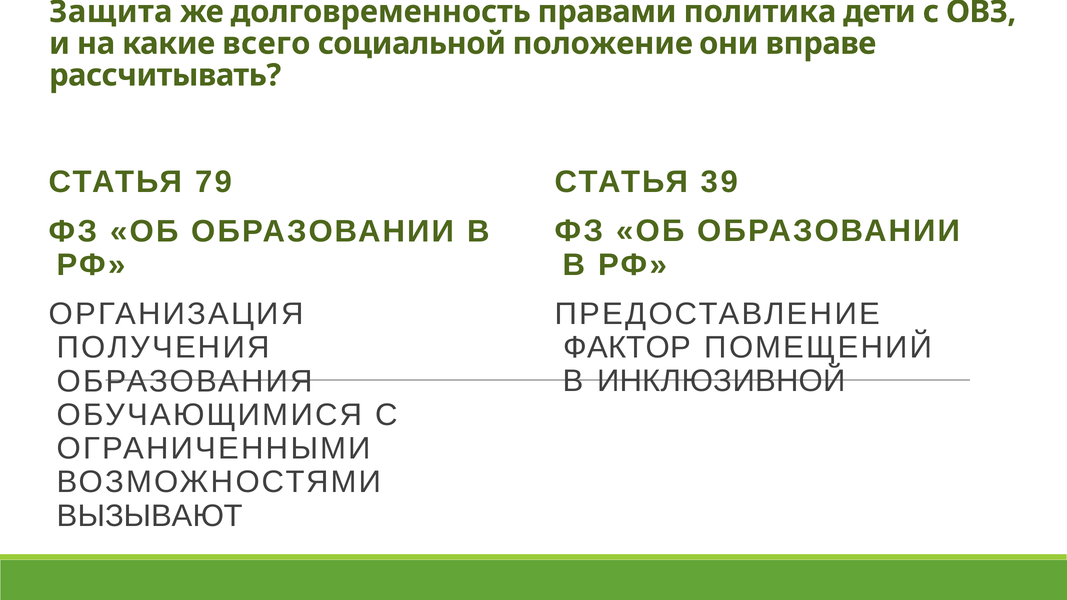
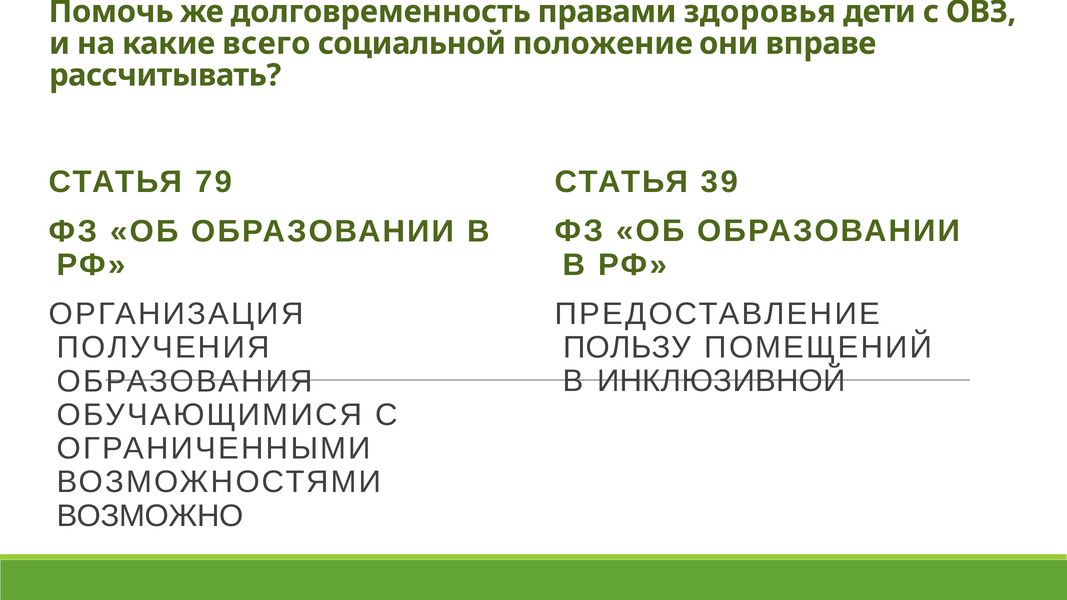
Защита: Защита -> Помочь
политика: политика -> здоровья
ФАКТОР: ФАКТОР -> ПОЛЬЗУ
ВЫЗЫВАЮТ: ВЫЗЫВАЮТ -> ВОЗМОЖНО
